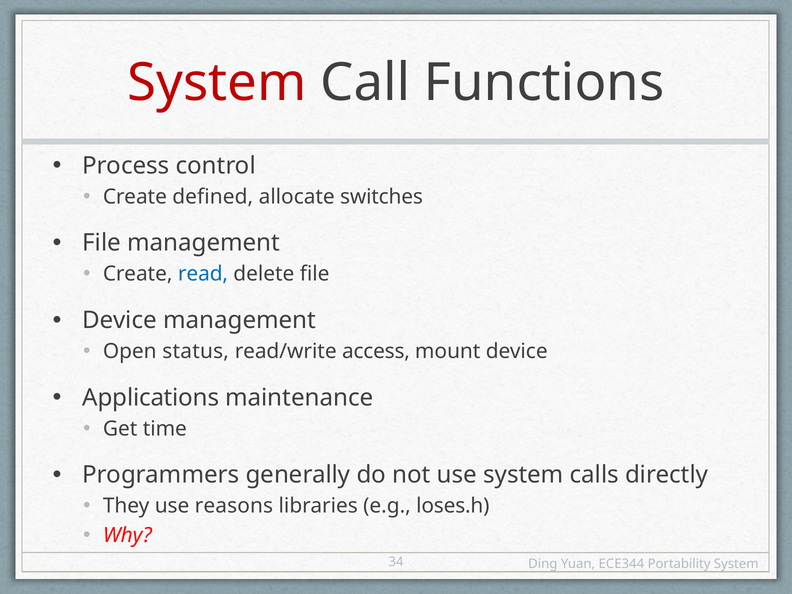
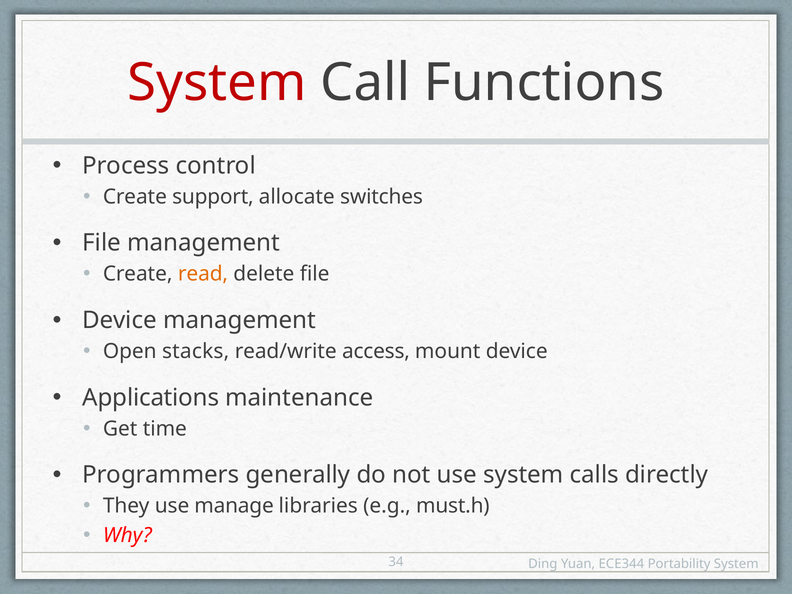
defined: defined -> support
read colour: blue -> orange
status: status -> stacks
reasons: reasons -> manage
loses.h: loses.h -> must.h
